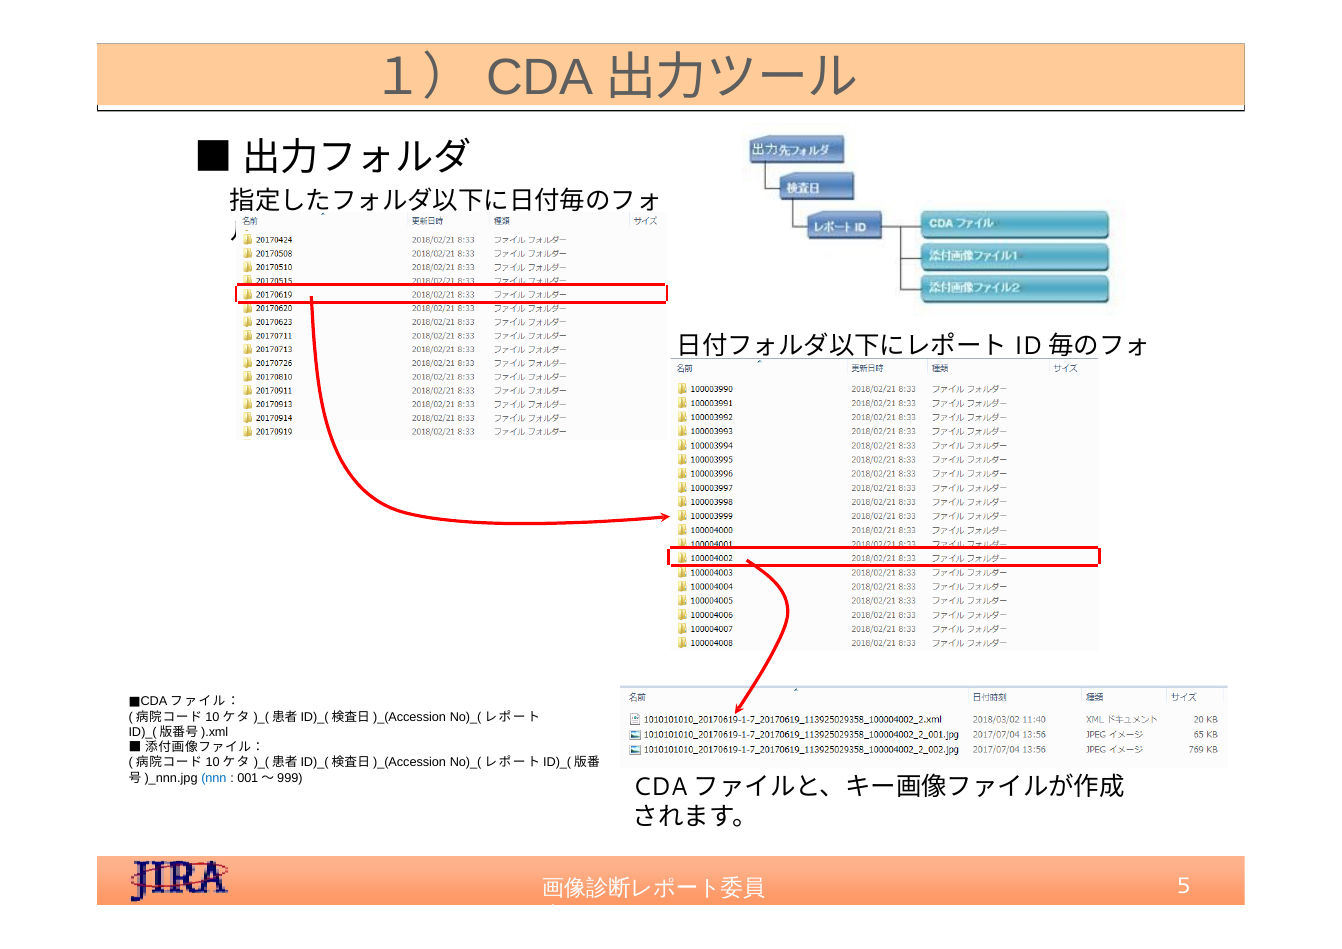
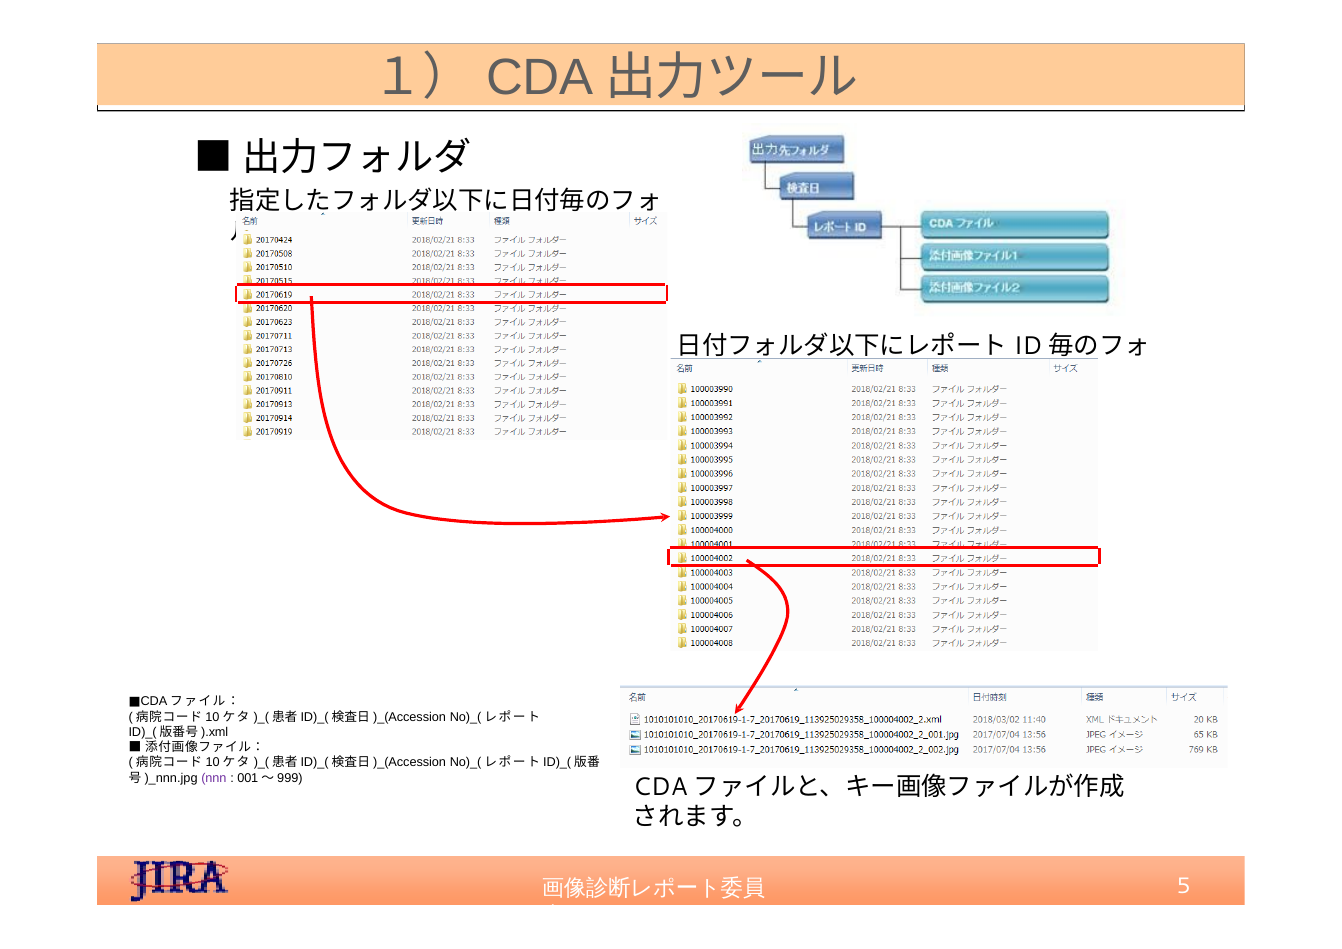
nnn colour: blue -> purple
